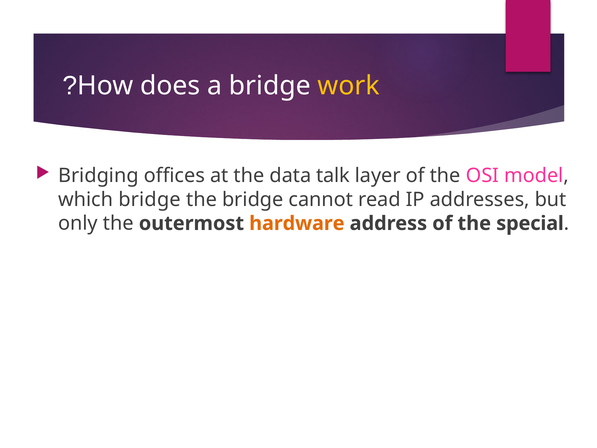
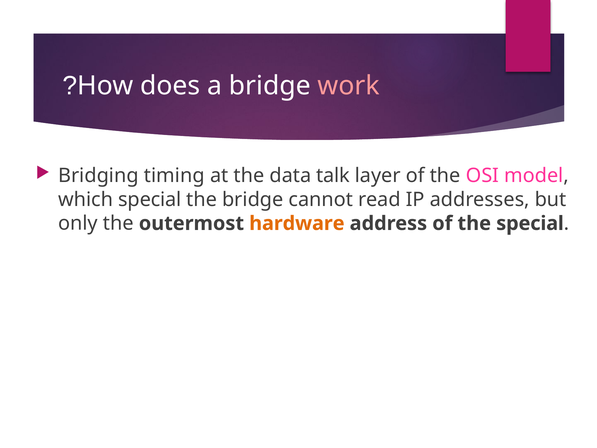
work colour: yellow -> pink
offices: offices -> timing
which bridge: bridge -> special
